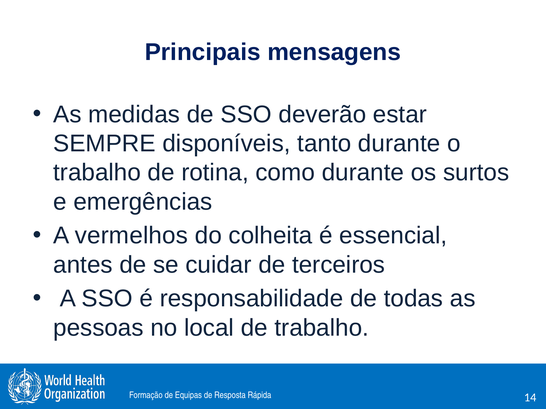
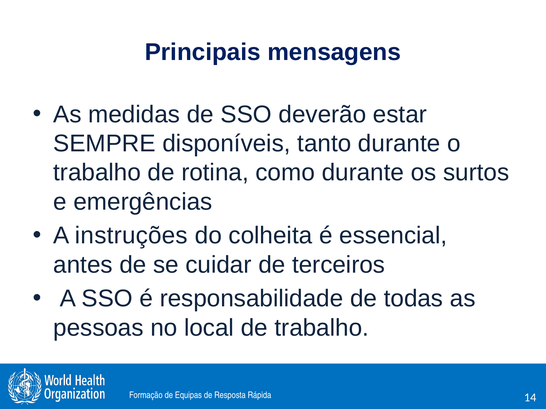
vermelhos: vermelhos -> instruções
